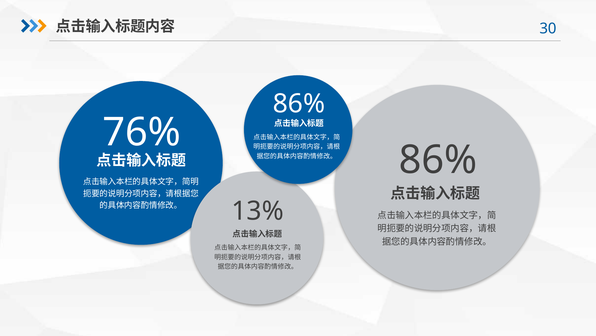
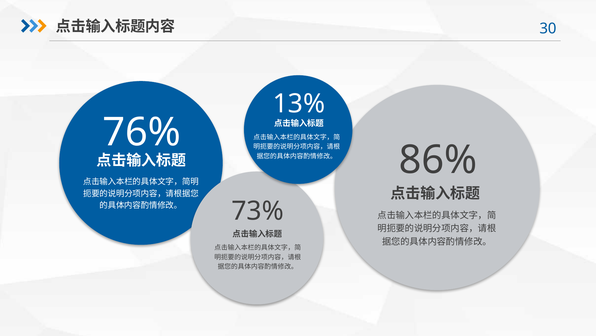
86% at (299, 103): 86% -> 13%
13%: 13% -> 73%
